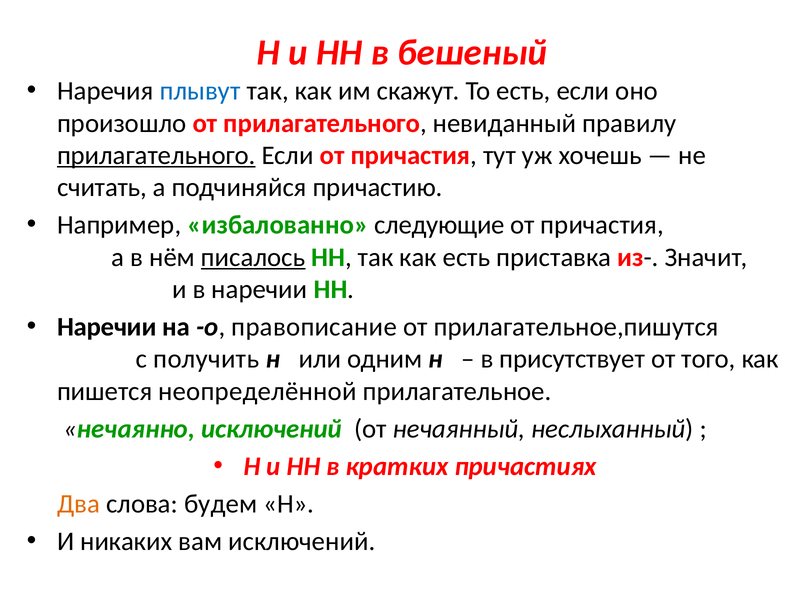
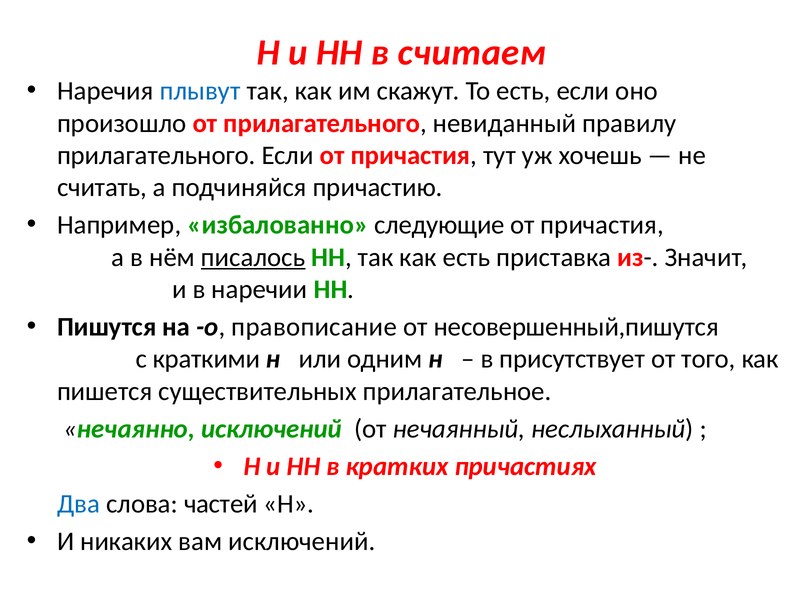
бешеный: бешеный -> считаем
прилагательного at (156, 155) underline: present -> none
Наречии at (107, 327): Наречии -> Пишутся
прилагательное,пишутся: прилагательное,пишутся -> несовершенный,пишутся
получить: получить -> краткими
неопределённой: неопределённой -> существительных
Два colour: orange -> blue
будем: будем -> частей
